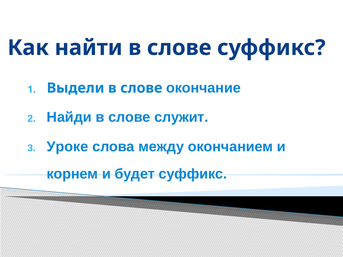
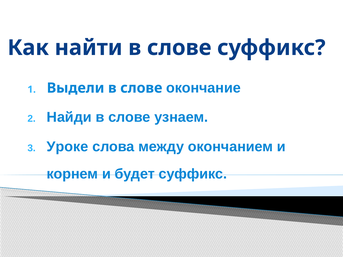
служит: служит -> узнаем
